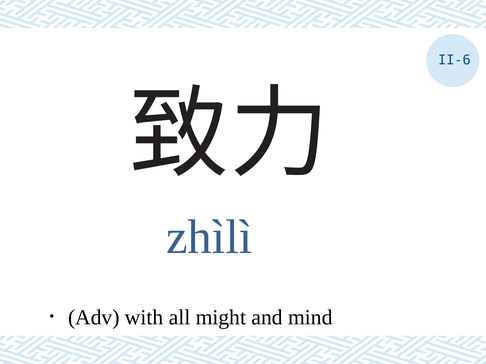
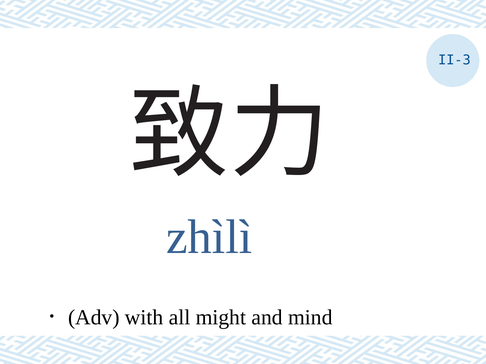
II-6: II-6 -> II-3
